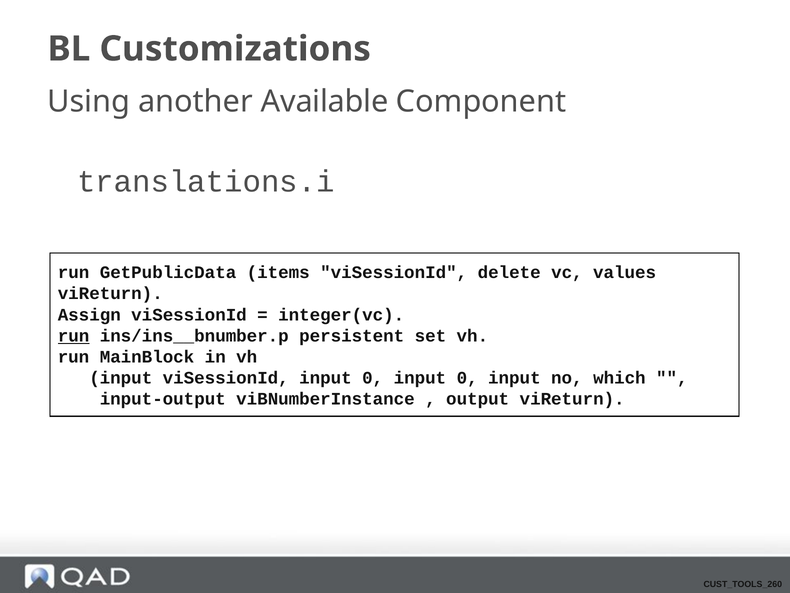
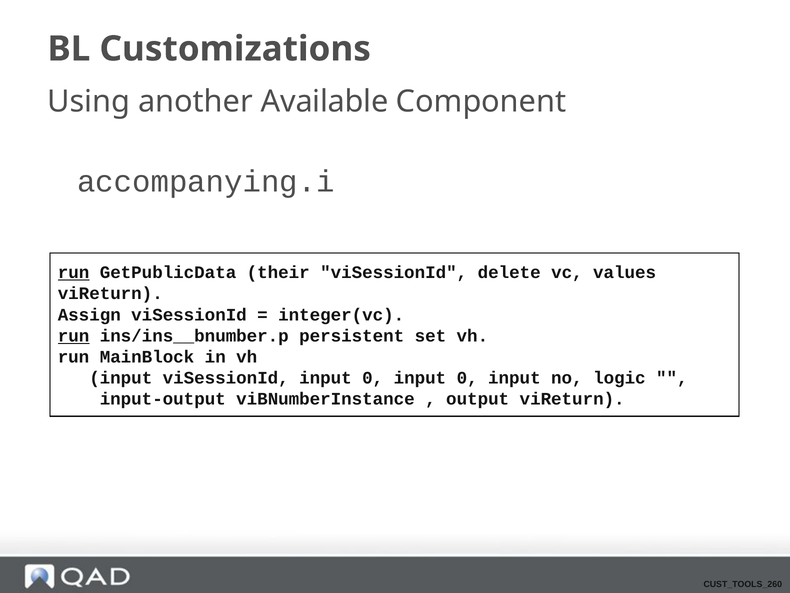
translations.i: translations.i -> accompanying.i
run at (74, 272) underline: none -> present
items: items -> their
which: which -> logic
